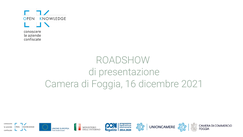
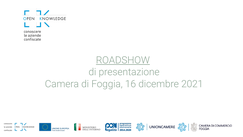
ROADSHOW underline: none -> present
